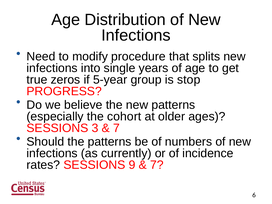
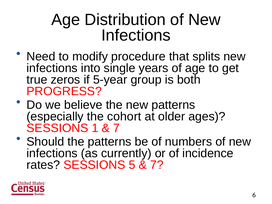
stop: stop -> both
3: 3 -> 1
9: 9 -> 5
